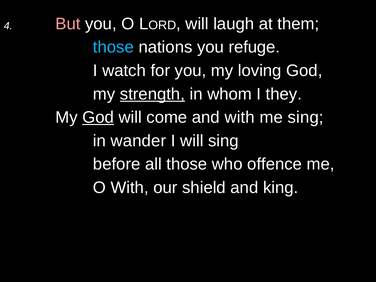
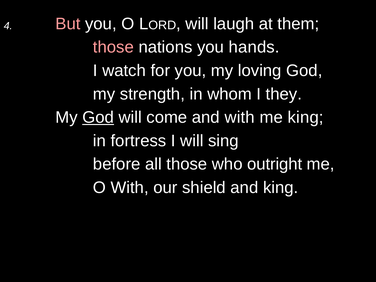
those at (113, 47) colour: light blue -> pink
refuge: refuge -> hands
strength underline: present -> none
me sing: sing -> king
wander: wander -> fortress
offence: offence -> outright
